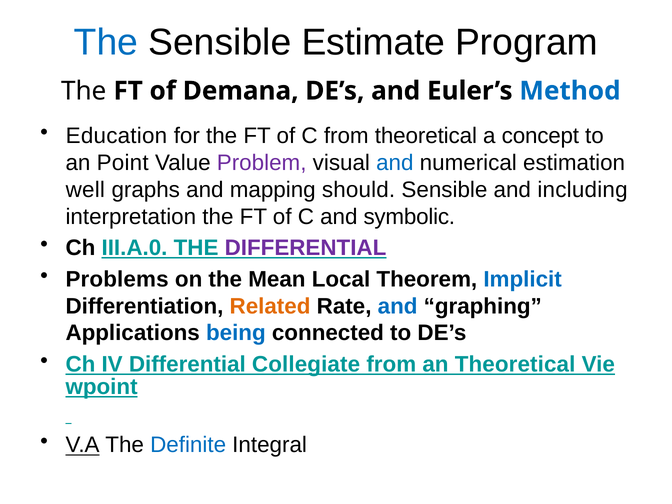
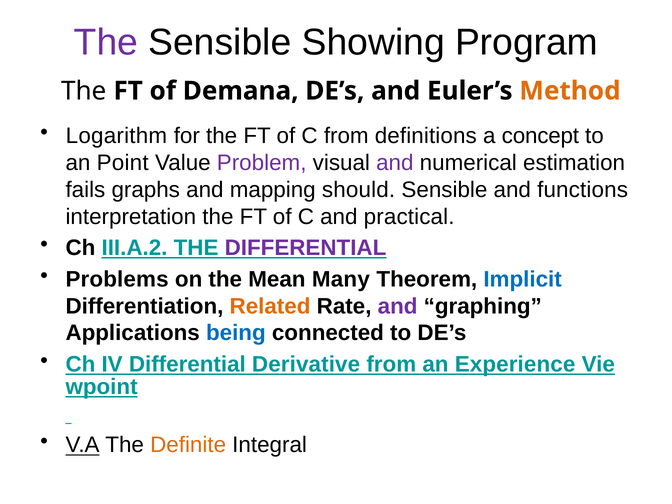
The at (106, 42) colour: blue -> purple
Estimate: Estimate -> Showing
Method colour: blue -> orange
Education: Education -> Logarithm
from theoretical: theoretical -> definitions
and at (395, 163) colour: blue -> purple
well: well -> fails
including: including -> functions
symbolic: symbolic -> practical
III.A.0: III.A.0 -> III.A.2
Local: Local -> Many
and at (398, 306) colour: blue -> purple
Collegiate: Collegiate -> Derivative
an Theoretical: Theoretical -> Experience
Definite colour: blue -> orange
